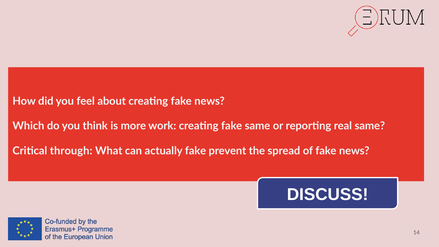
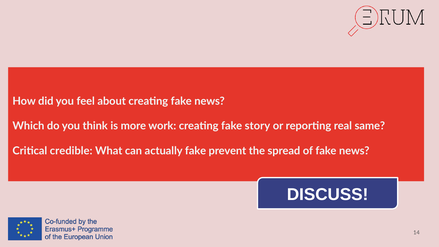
fake same: same -> story
through: through -> credible
